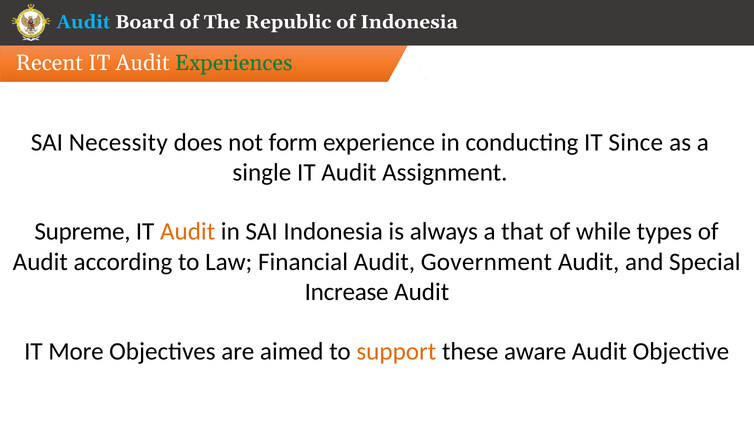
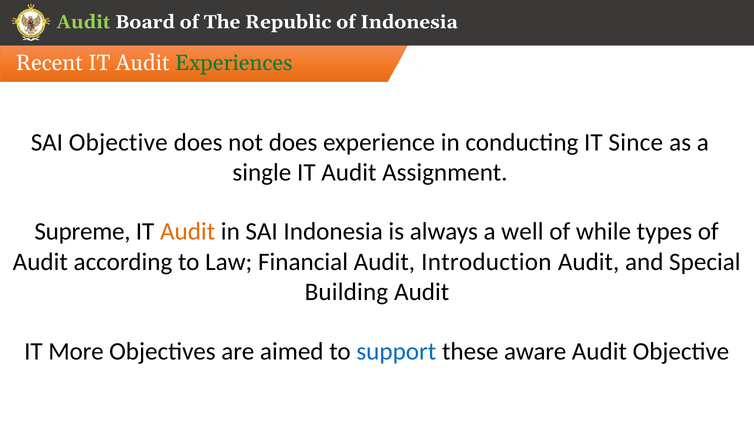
Audit at (83, 22) colour: light blue -> light green
SAI Necessity: Necessity -> Objective
not form: form -> does
that: that -> well
Government: Government -> Introduction
Increase: Increase -> Building
support colour: orange -> blue
